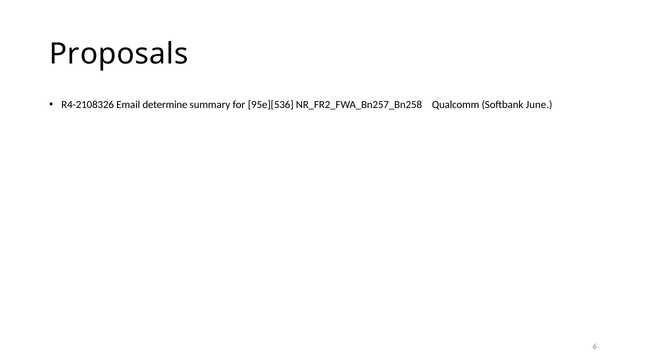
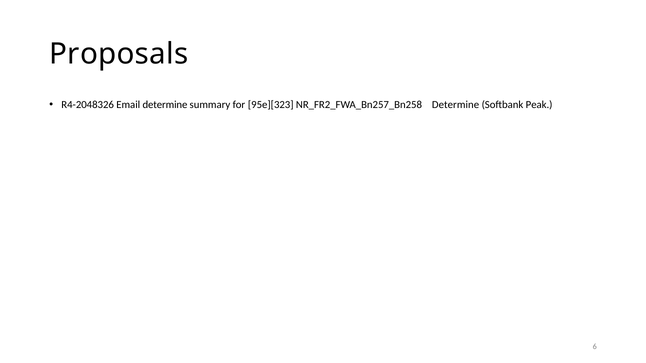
R4-2108326: R4-2108326 -> R4-2048326
95e][536: 95e][536 -> 95e][323
NR_FR2_FWA_Bn257_Bn258 Qualcomm: Qualcomm -> Determine
June: June -> Peak
